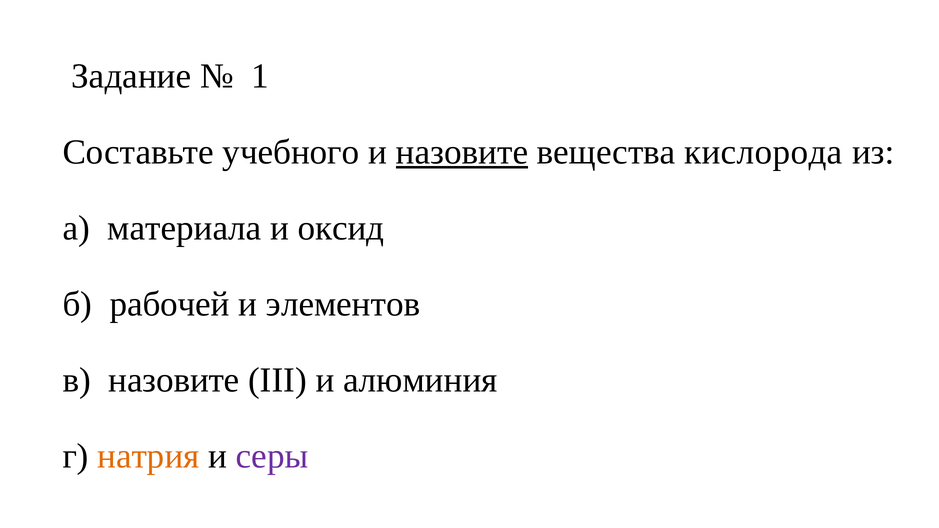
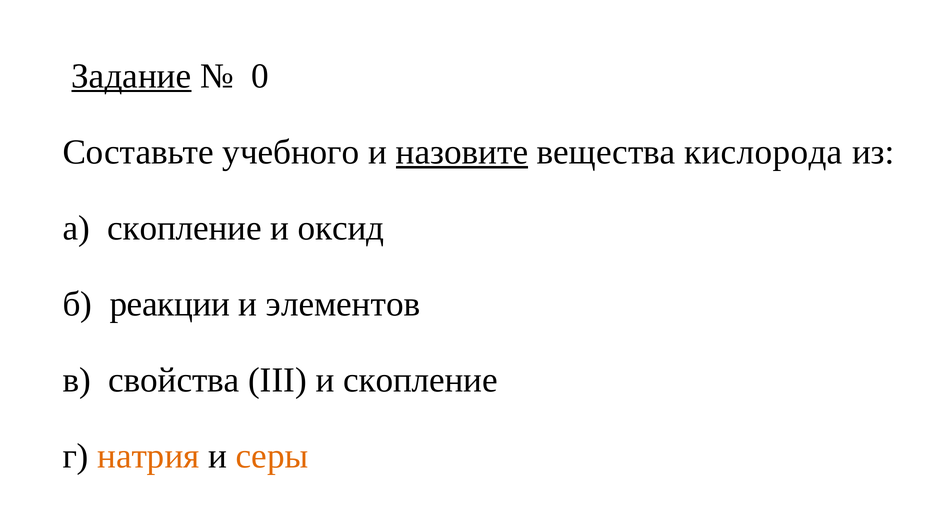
Задание underline: none -> present
1: 1 -> 0
а материала: материала -> скопление
рабочей: рабочей -> реакции
в назовите: назовите -> свойства
и алюминия: алюминия -> скопление
серы colour: purple -> orange
